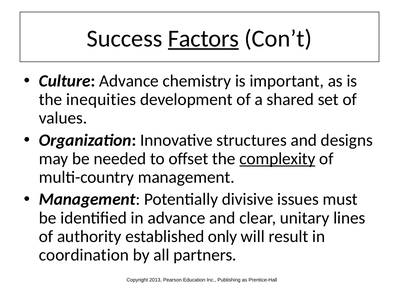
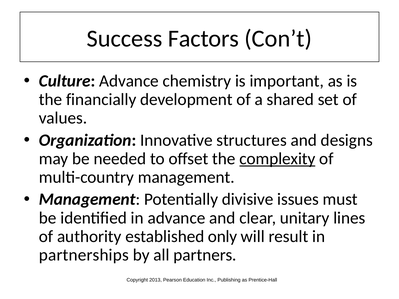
Factors underline: present -> none
inequities: inequities -> financially
coordination: coordination -> partnerships
